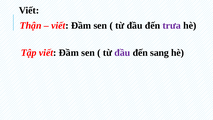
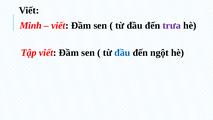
Thận: Thận -> Minh
đầu at (122, 53) colour: purple -> blue
sang: sang -> ngột
